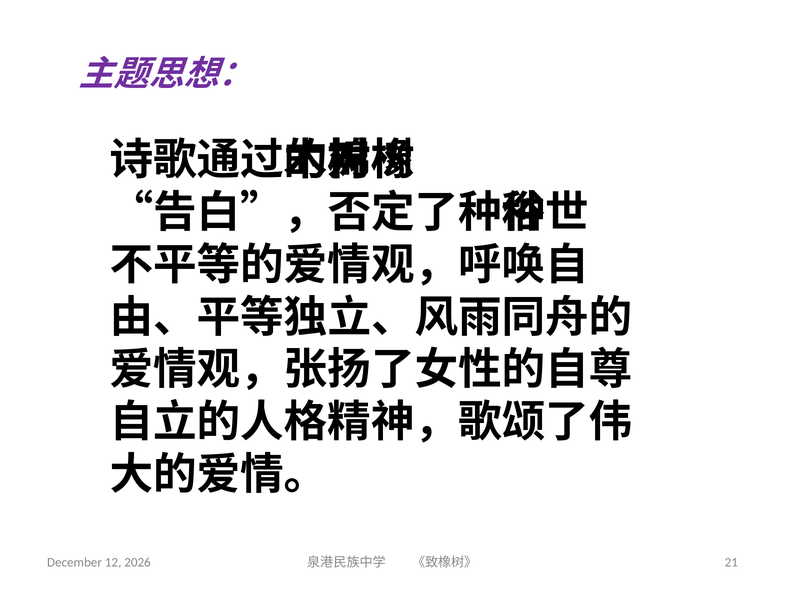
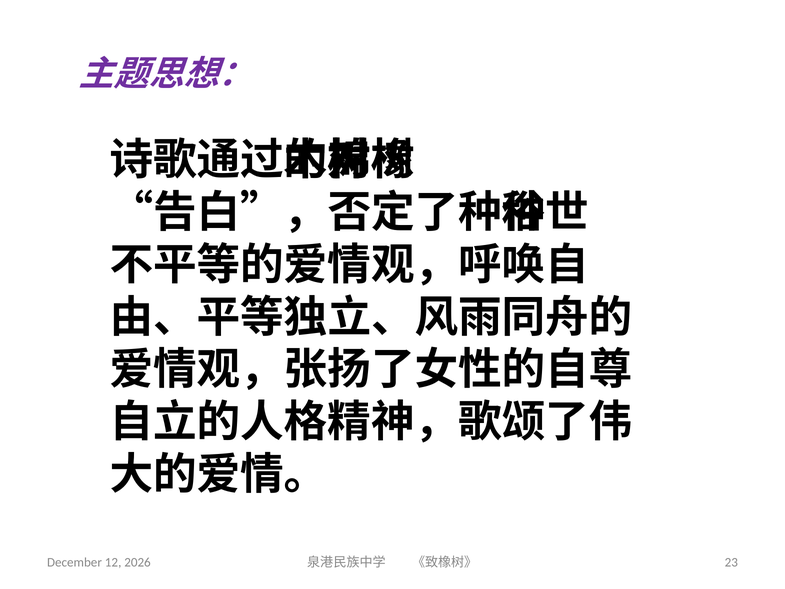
21: 21 -> 23
